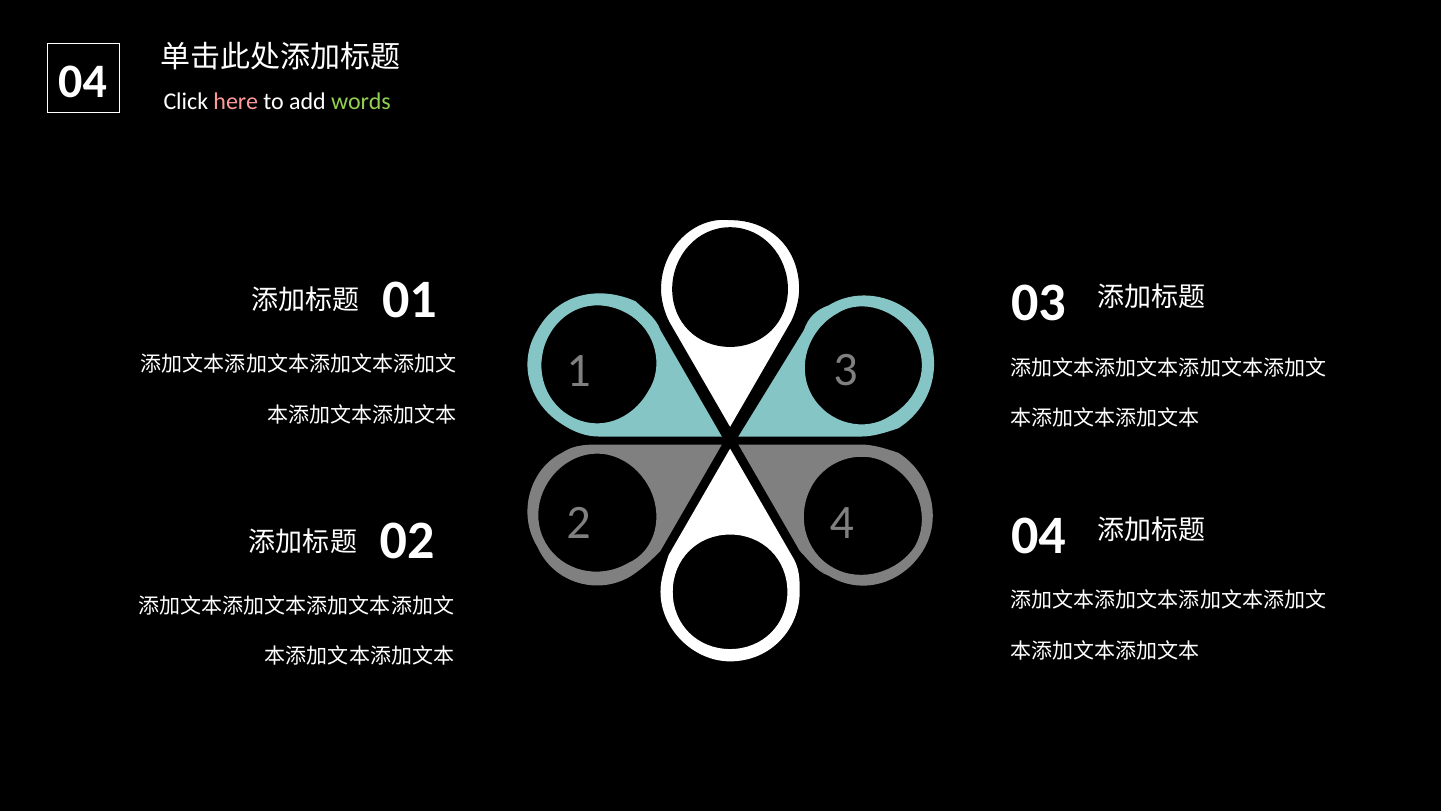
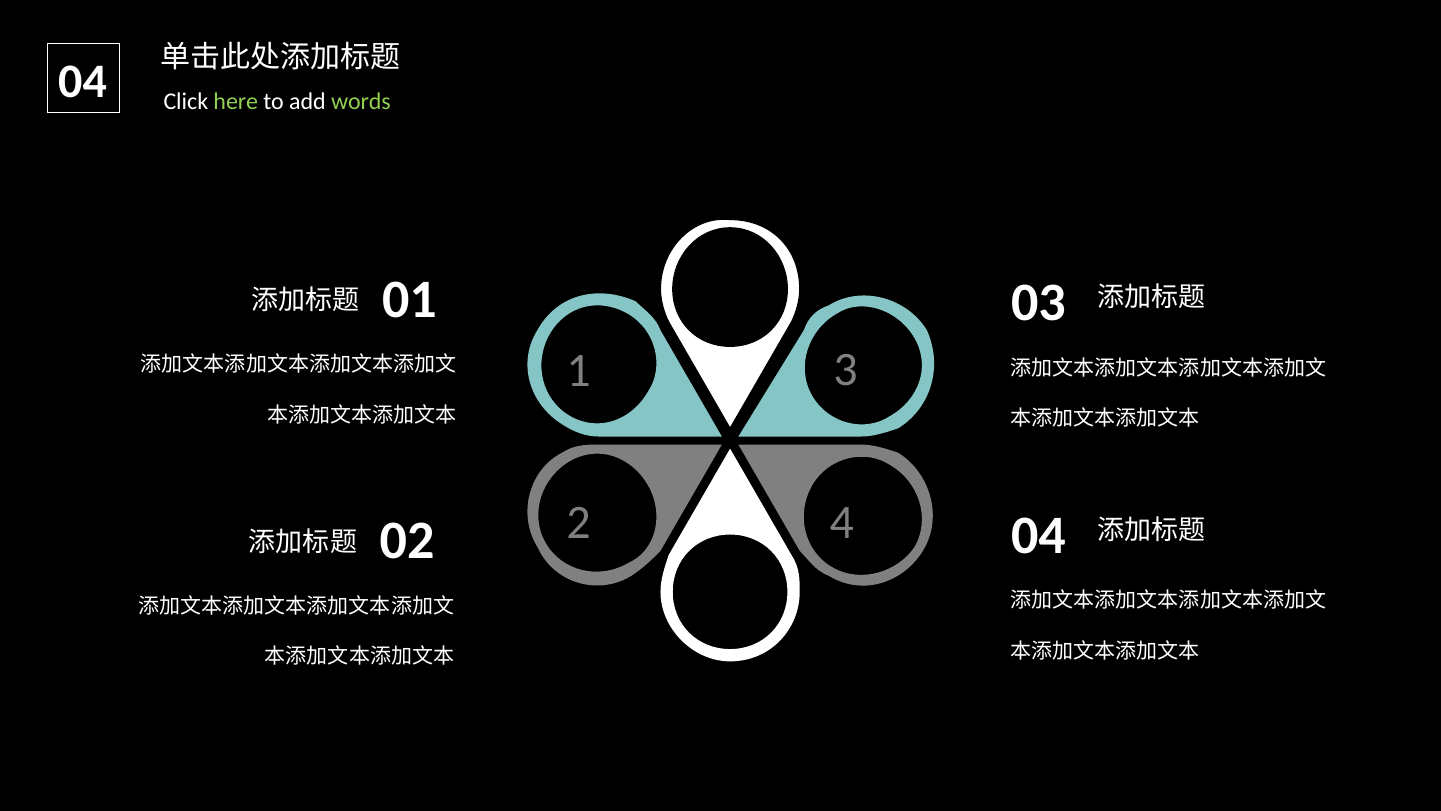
here colour: pink -> light green
